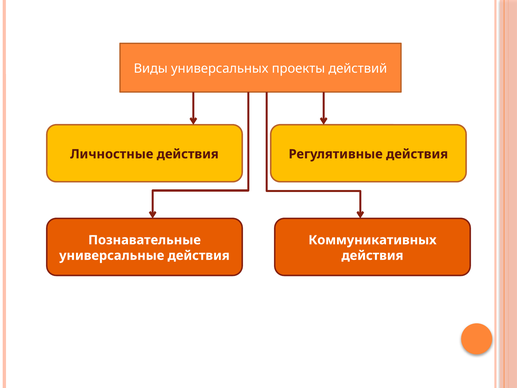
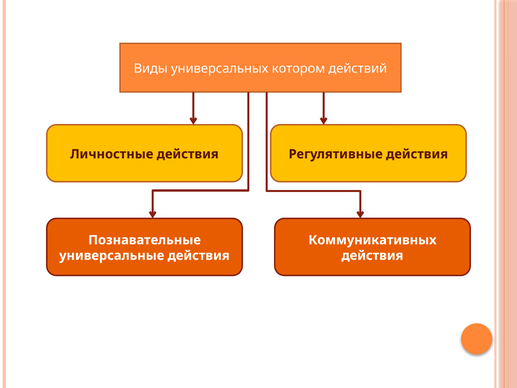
проекты: проекты -> котором
